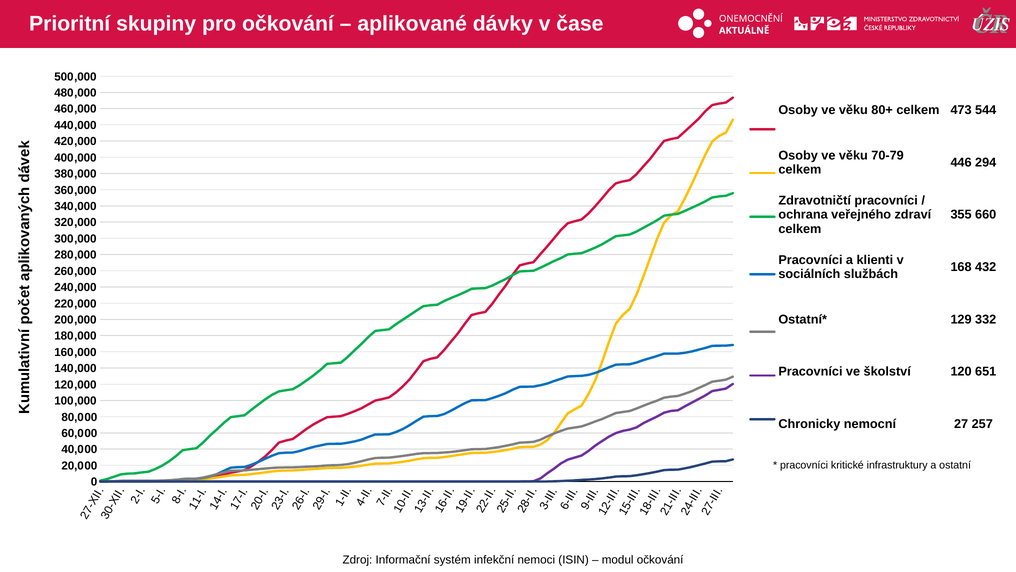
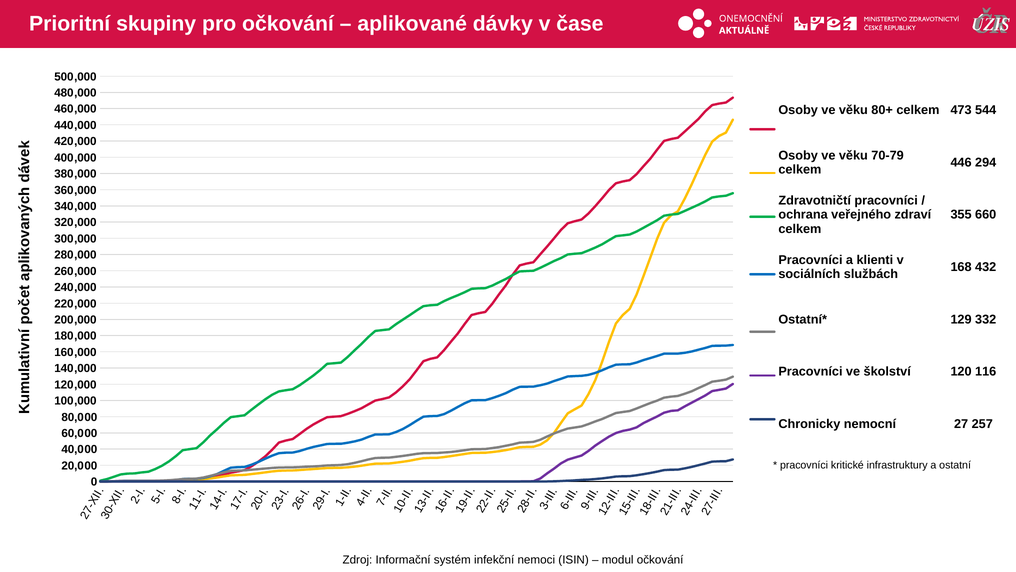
651: 651 -> 116
